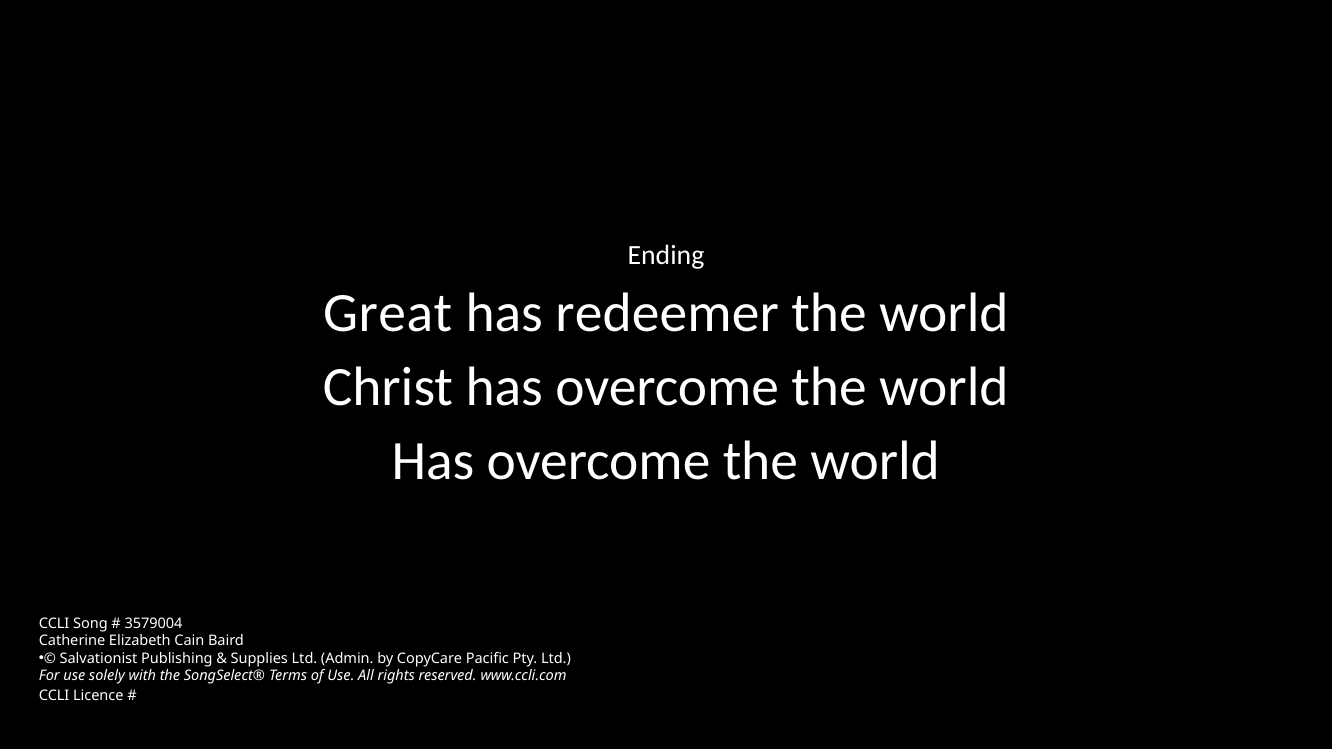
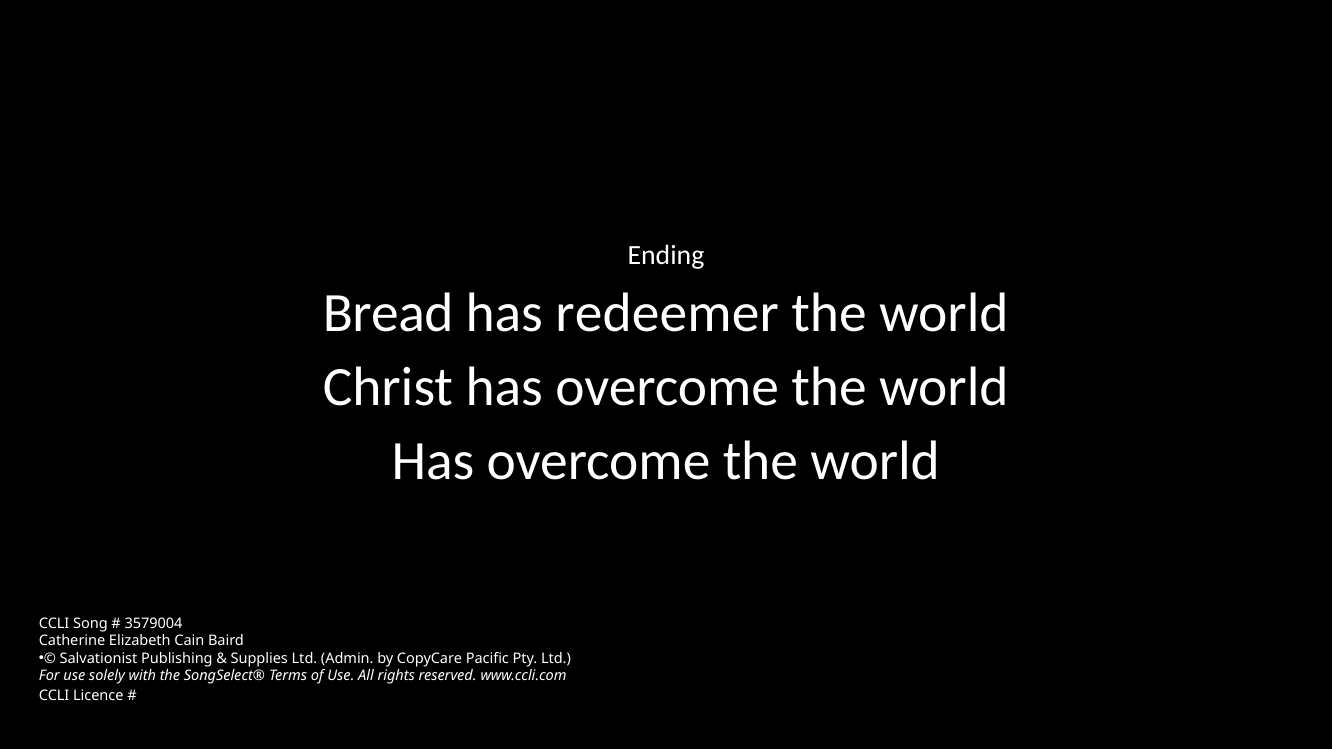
Great: Great -> Bread
